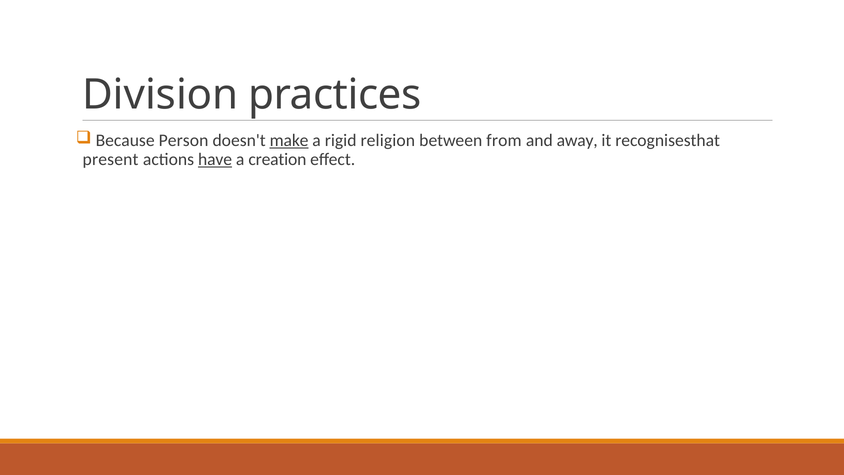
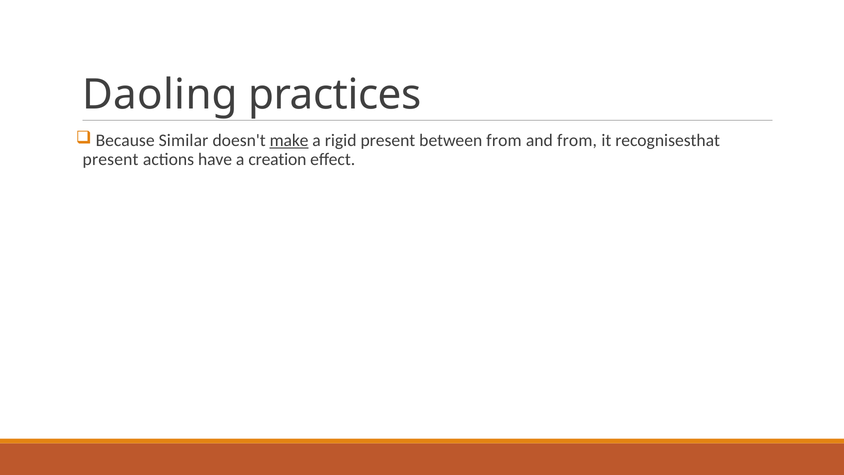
Division: Division -> Daoling
Person: Person -> Similar
rigid religion: religion -> present
and away: away -> from
have underline: present -> none
